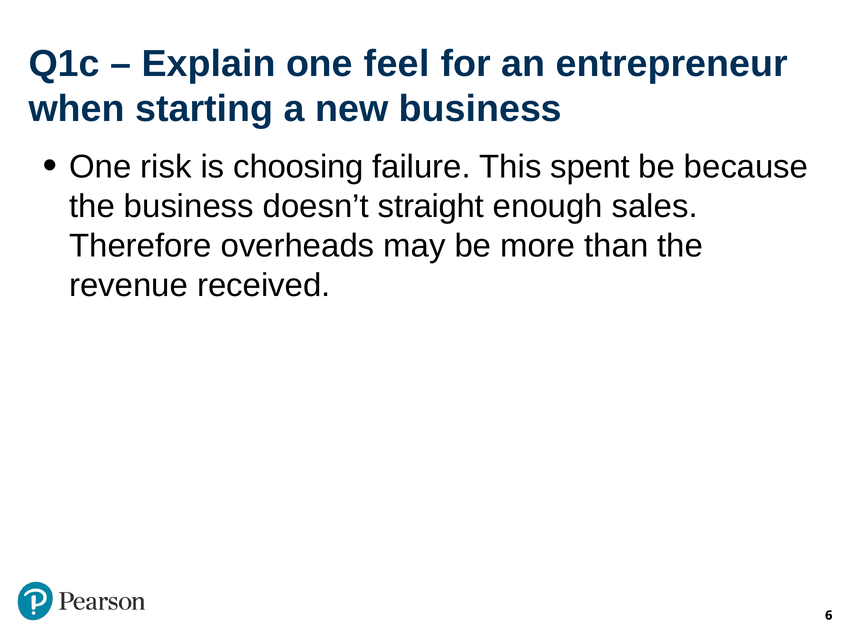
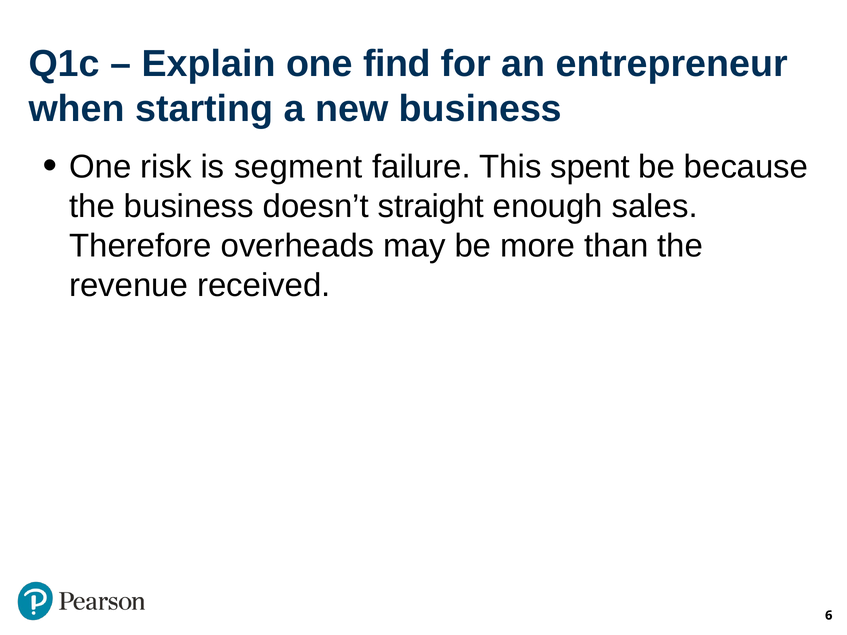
feel: feel -> find
choosing: choosing -> segment
